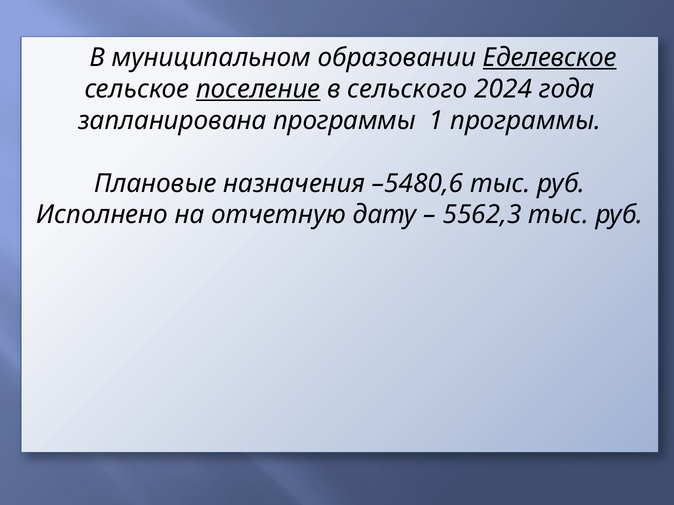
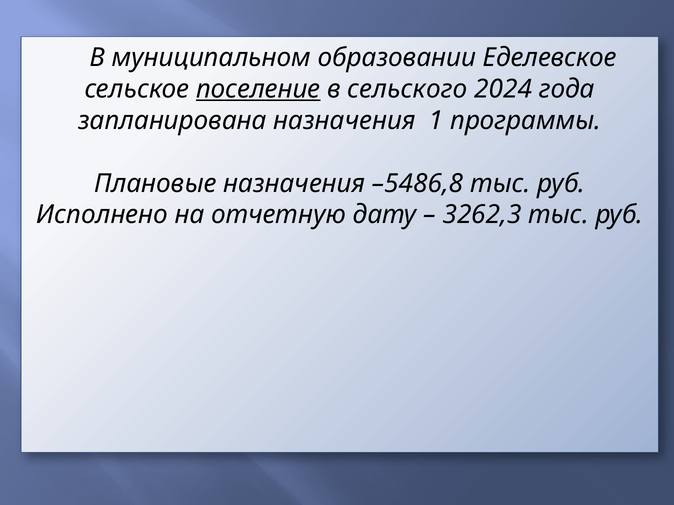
Еделевское underline: present -> none
запланирована программы: программы -> назначения
–5480,6: –5480,6 -> –5486,8
5562,3: 5562,3 -> 3262,3
